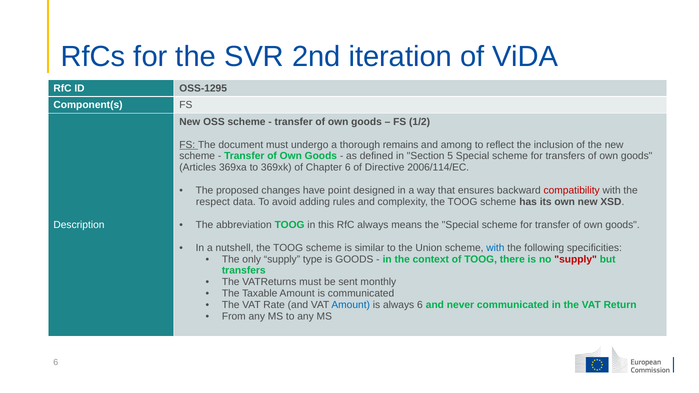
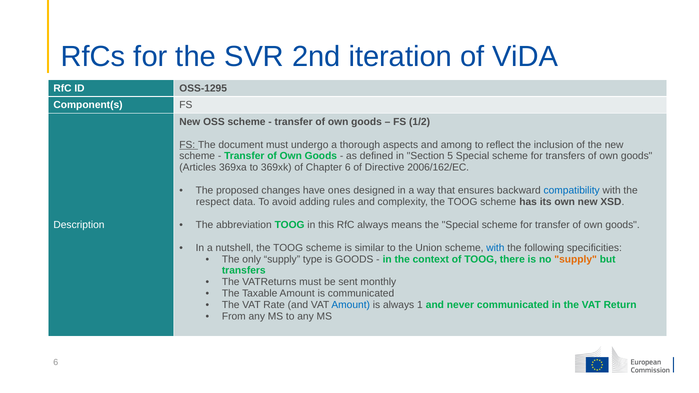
remains: remains -> aspects
2006/114/EC: 2006/114/EC -> 2006/162/EC
point: point -> ones
compatibility colour: red -> blue
supply at (576, 259) colour: red -> orange
always 6: 6 -> 1
